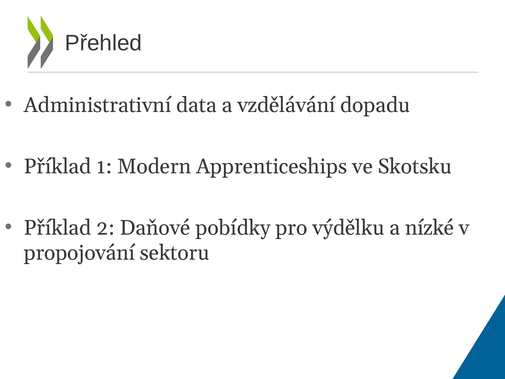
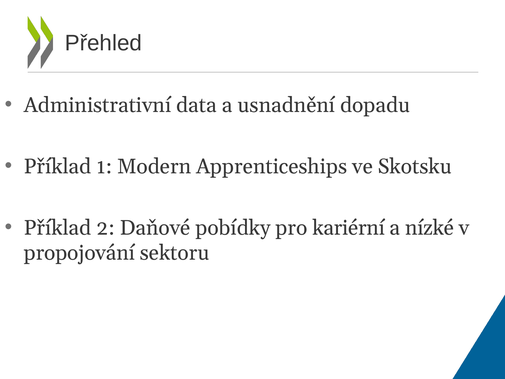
vzdělávání: vzdělávání -> usnadnění
výdělku: výdělku -> kariérní
